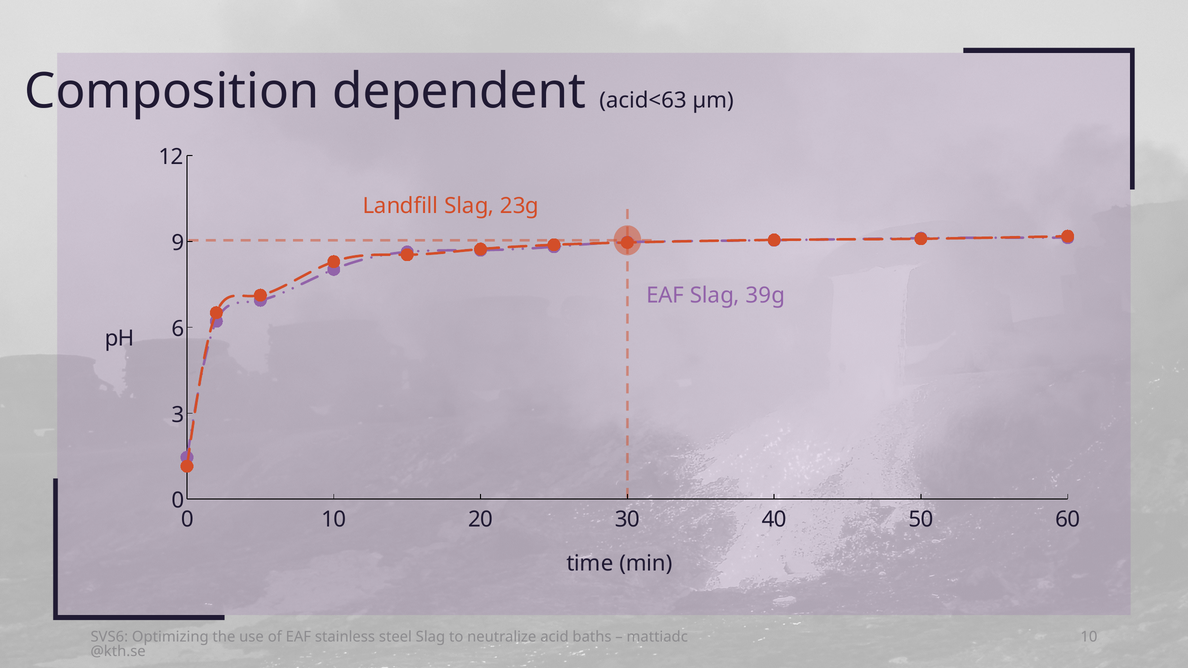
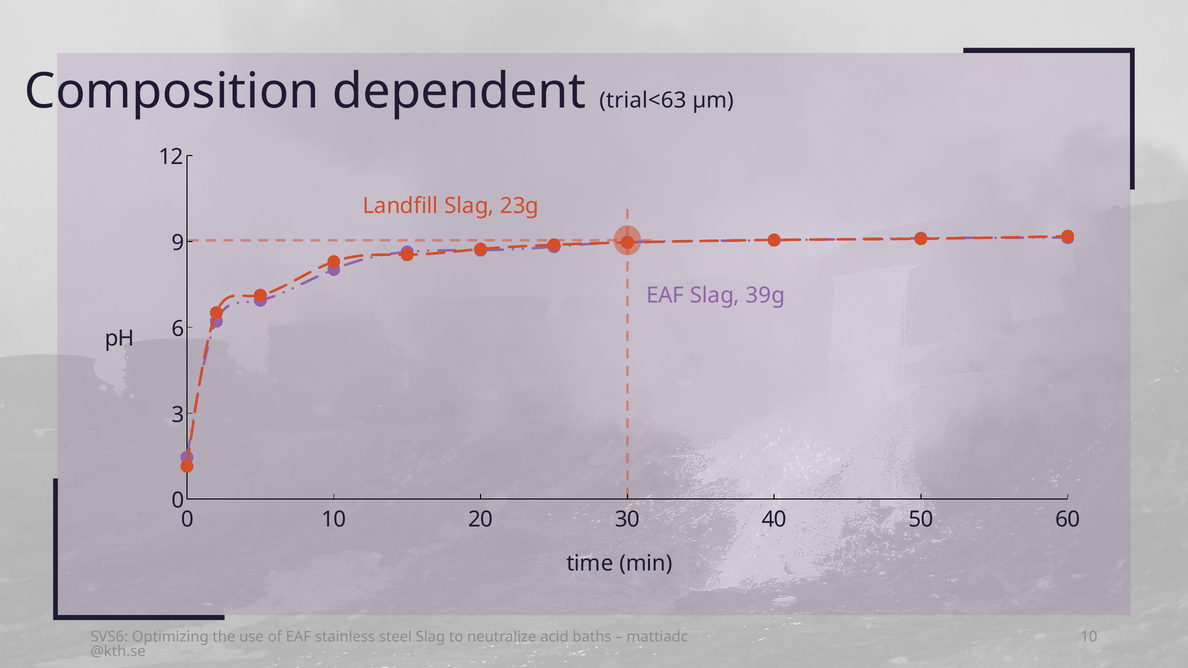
acid<63: acid<63 -> trial<63
